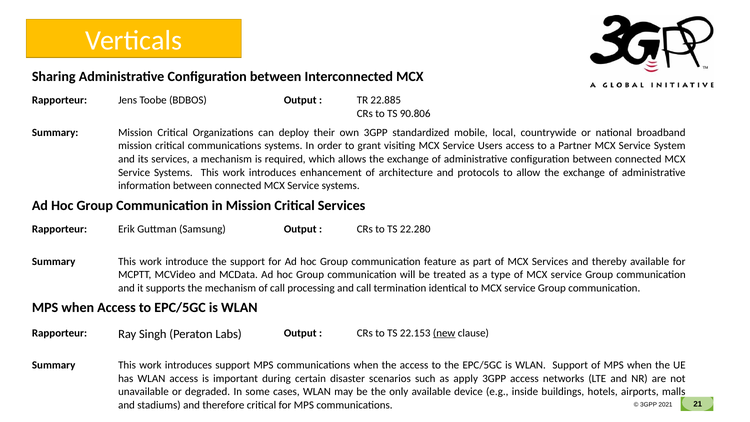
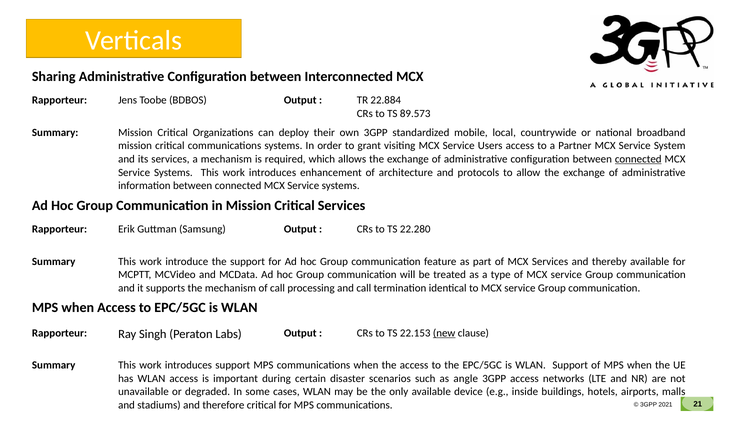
22.885: 22.885 -> 22.884
90.806: 90.806 -> 89.573
connected at (638, 159) underline: none -> present
apply: apply -> angle
